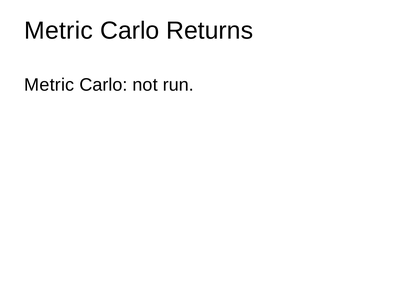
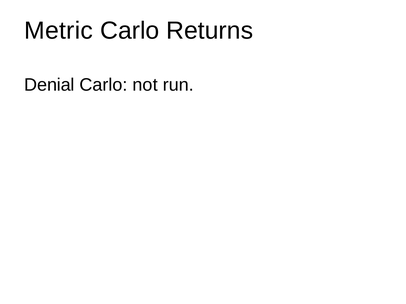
Metric at (49, 85): Metric -> Denial
